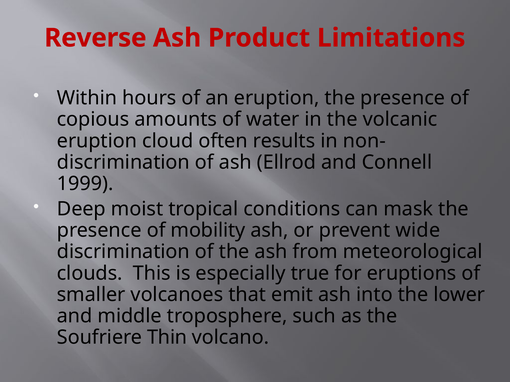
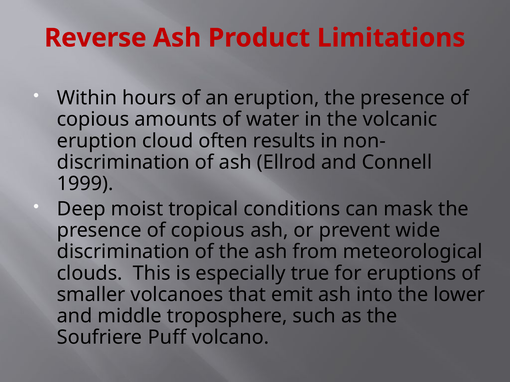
mobility at (208, 231): mobility -> copious
Thin: Thin -> Puff
